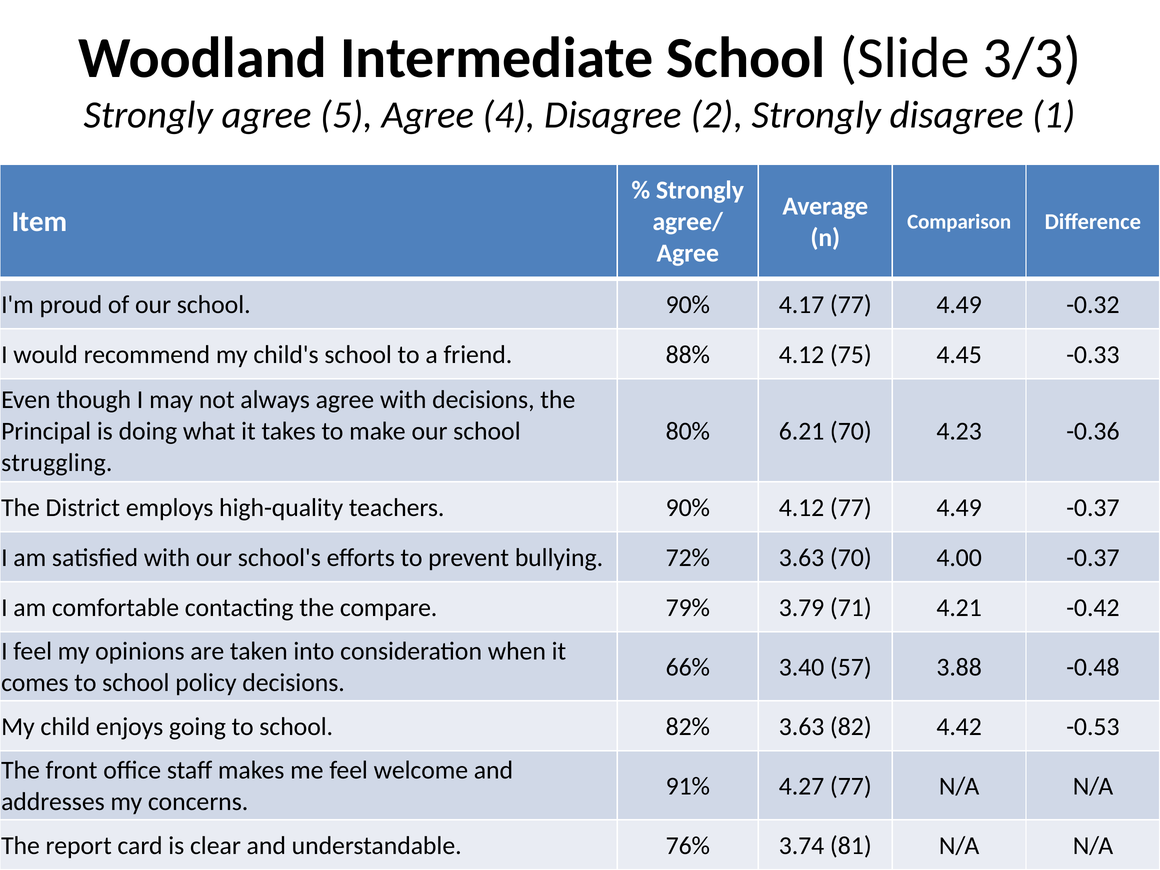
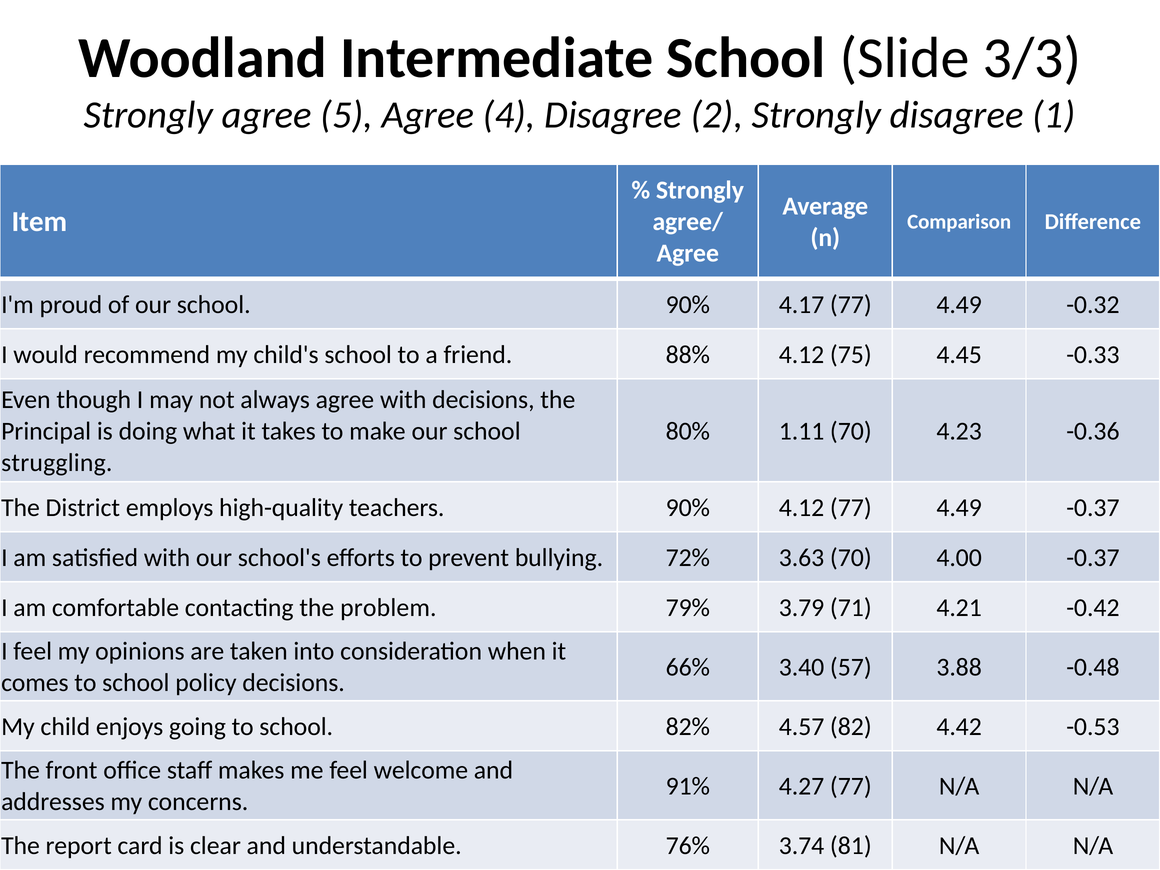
6.21: 6.21 -> 1.11
compare: compare -> problem
82% 3.63: 3.63 -> 4.57
